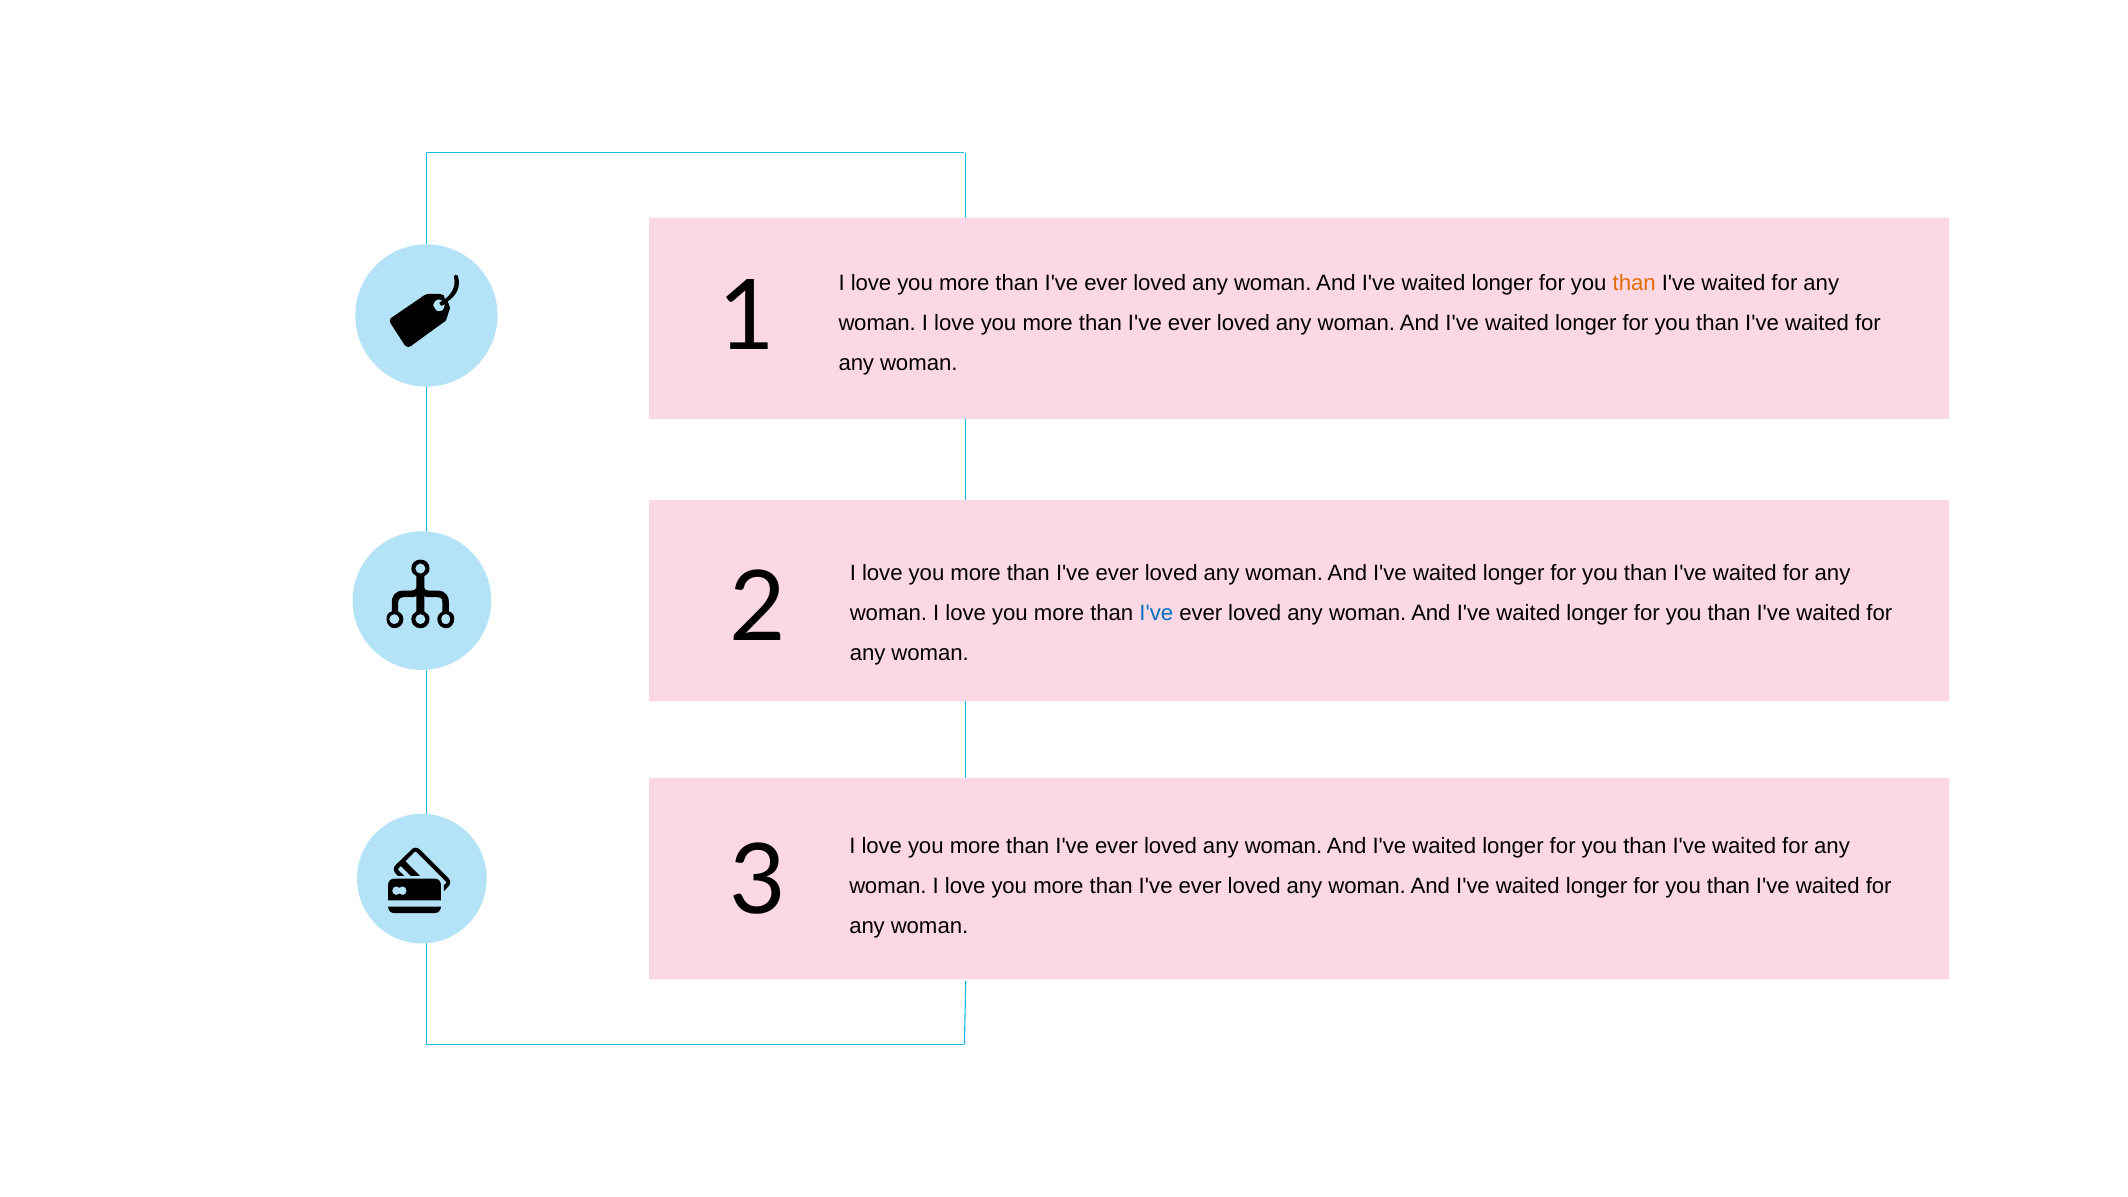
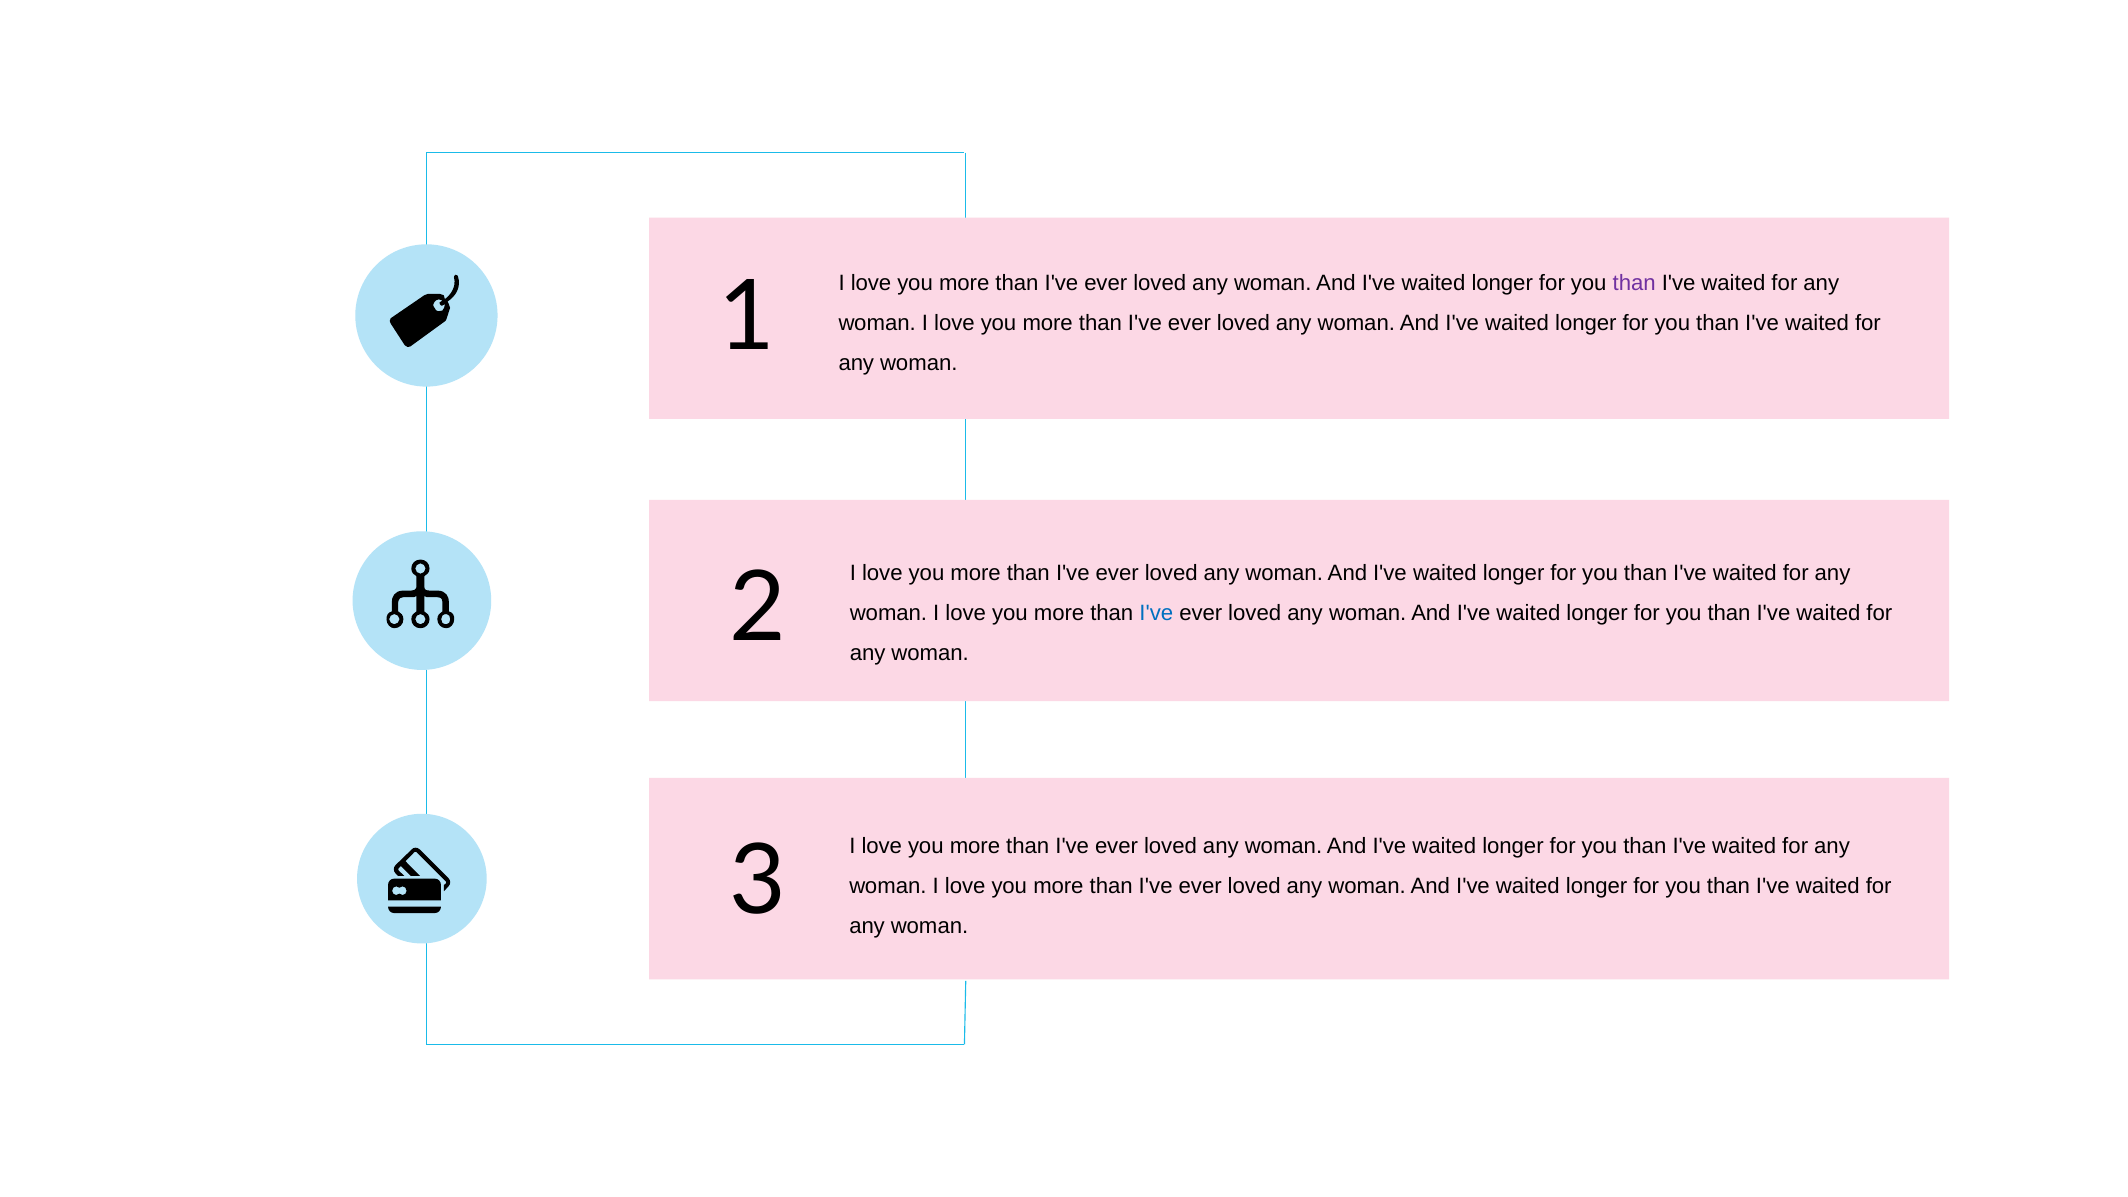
than at (1634, 283) colour: orange -> purple
